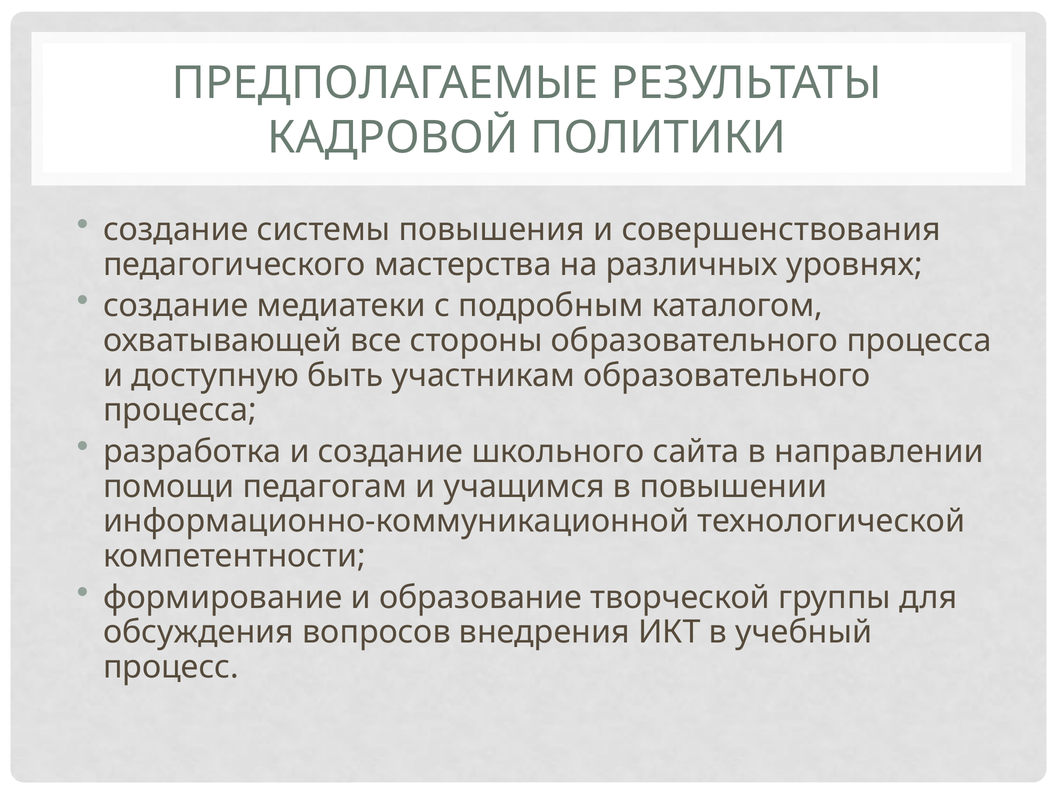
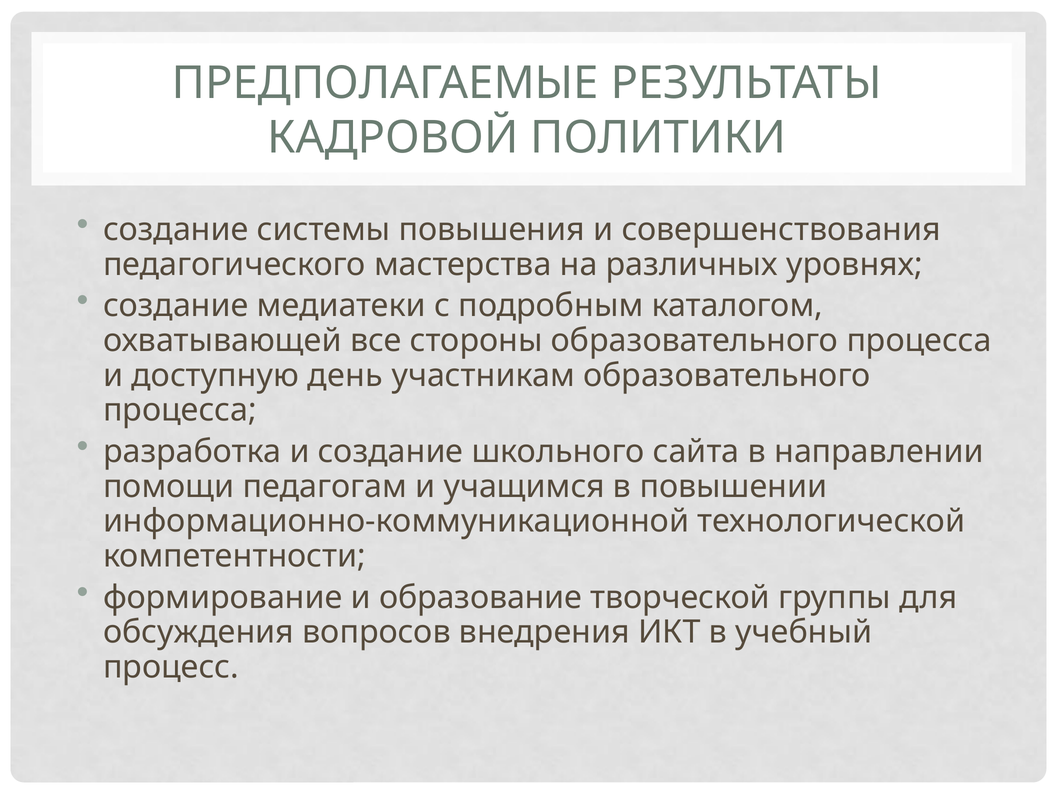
быть: быть -> день
